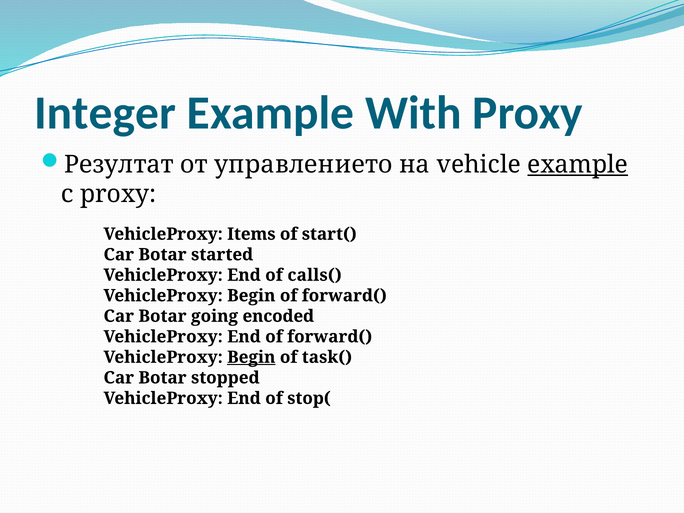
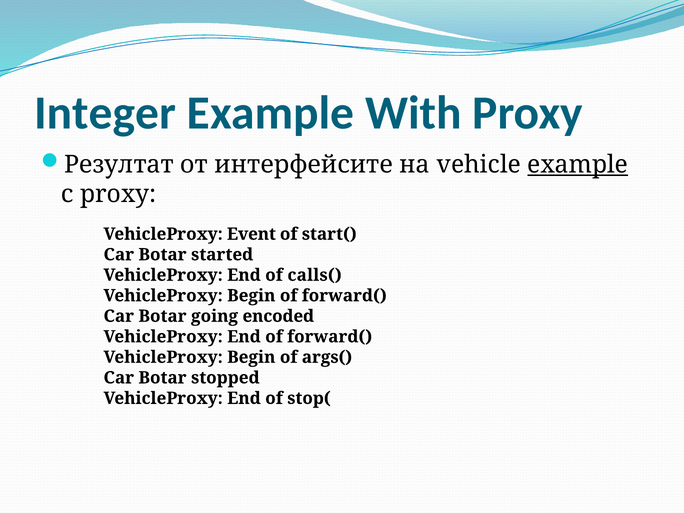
управлението: управлението -> интерфейсите
Items: Items -> Event
Begin at (251, 357) underline: present -> none
task(: task( -> args(
